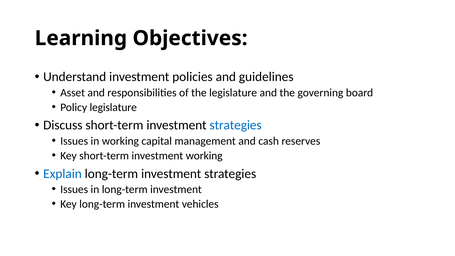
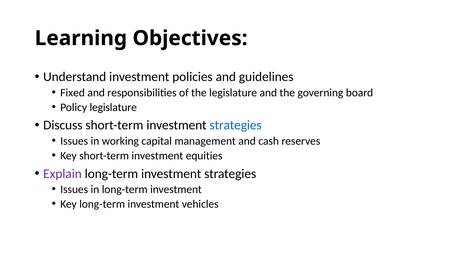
Asset: Asset -> Fixed
investment working: working -> equities
Explain colour: blue -> purple
